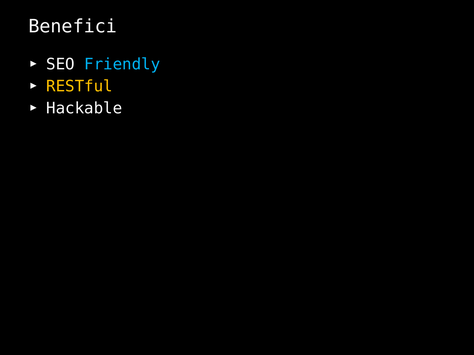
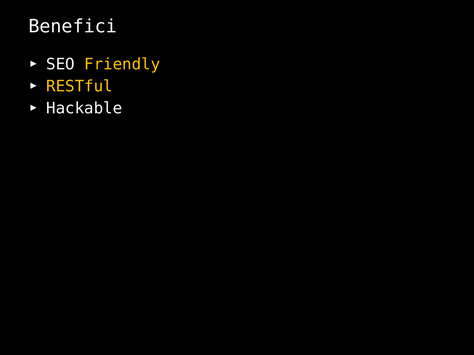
Friendly colour: light blue -> yellow
